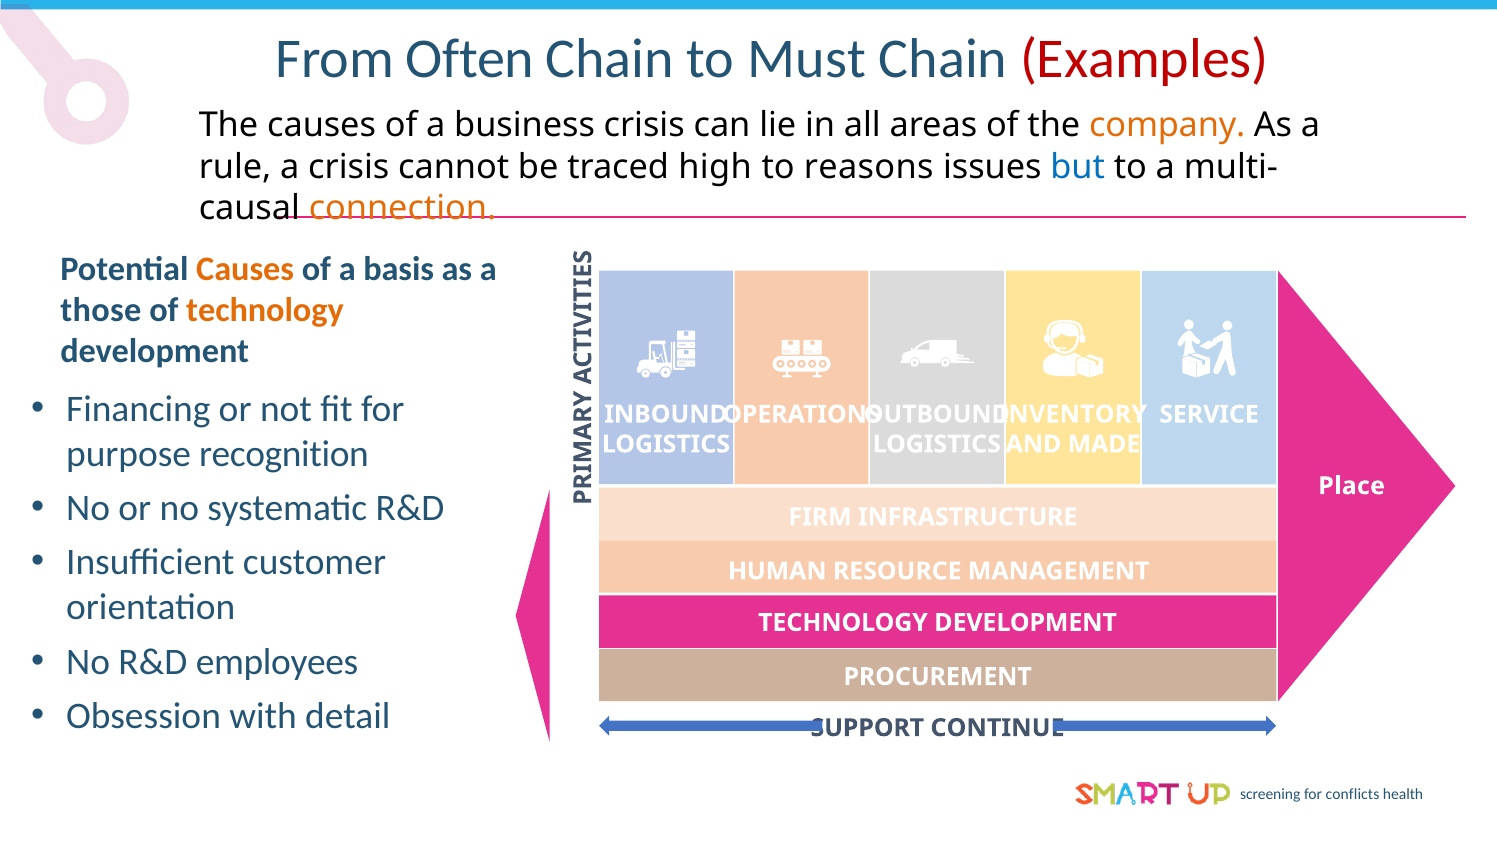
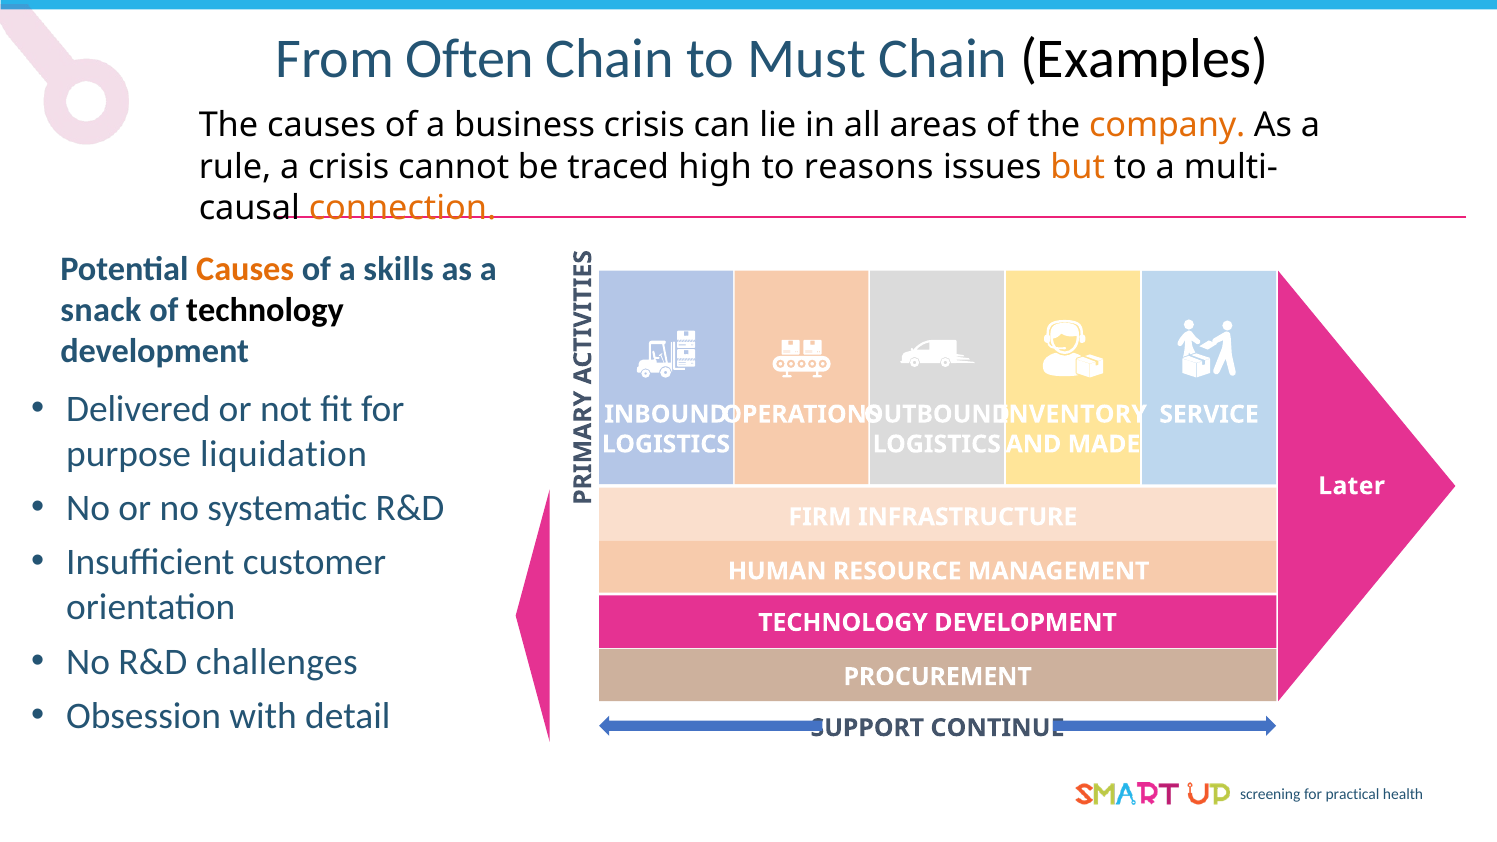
Examples colour: red -> black
but colour: blue -> orange
basis: basis -> skills
those: those -> snack
technology at (265, 310) colour: orange -> black
Financing: Financing -> Delivered
recognition: recognition -> liquidation
Place: Place -> Later
employees: employees -> challenges
conflicts: conflicts -> practical
